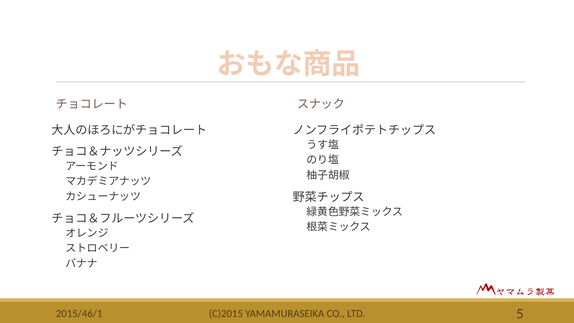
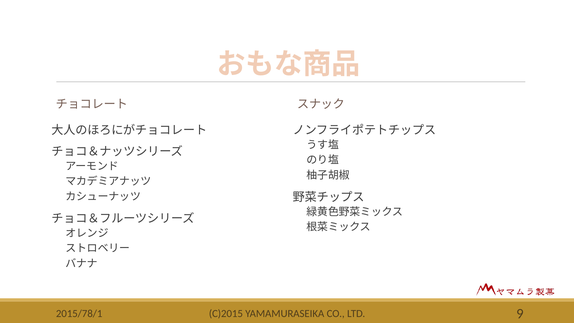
5: 5 -> 9
2015/46/1: 2015/46/1 -> 2015/78/1
